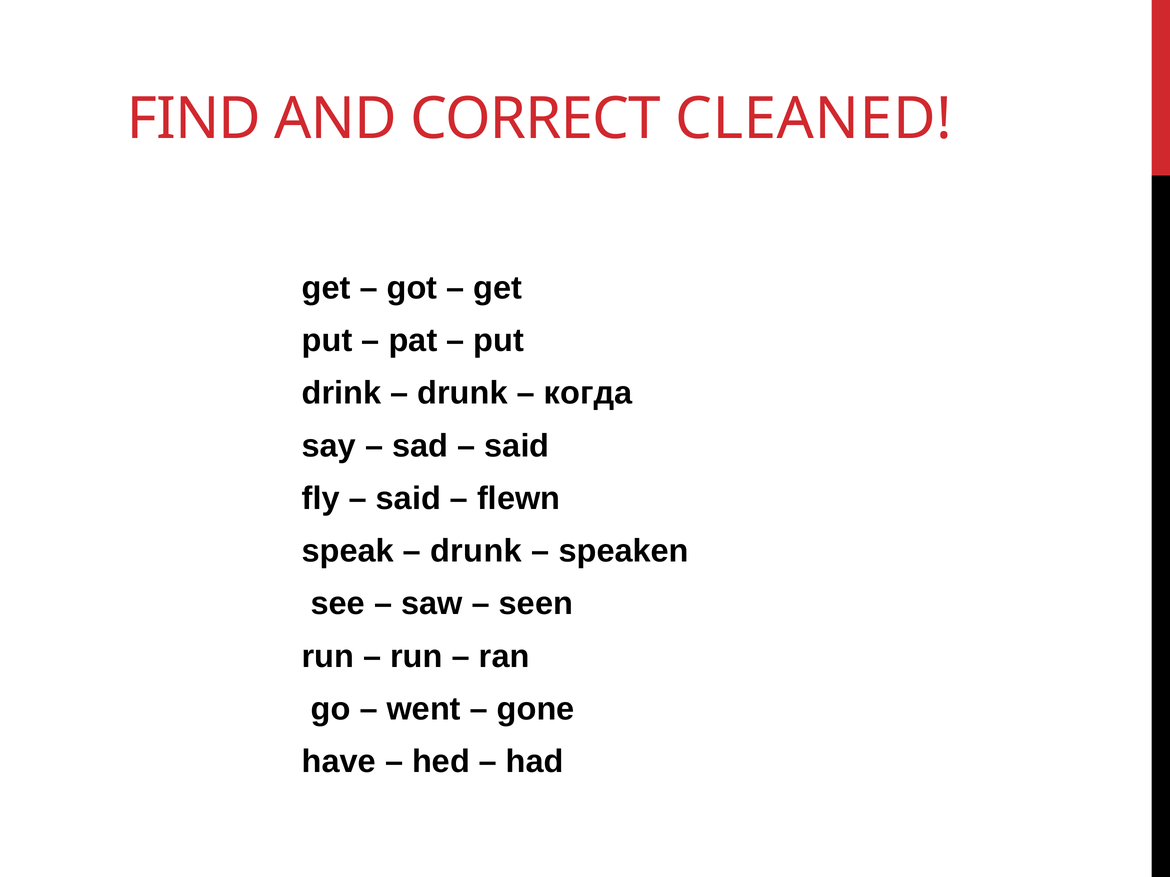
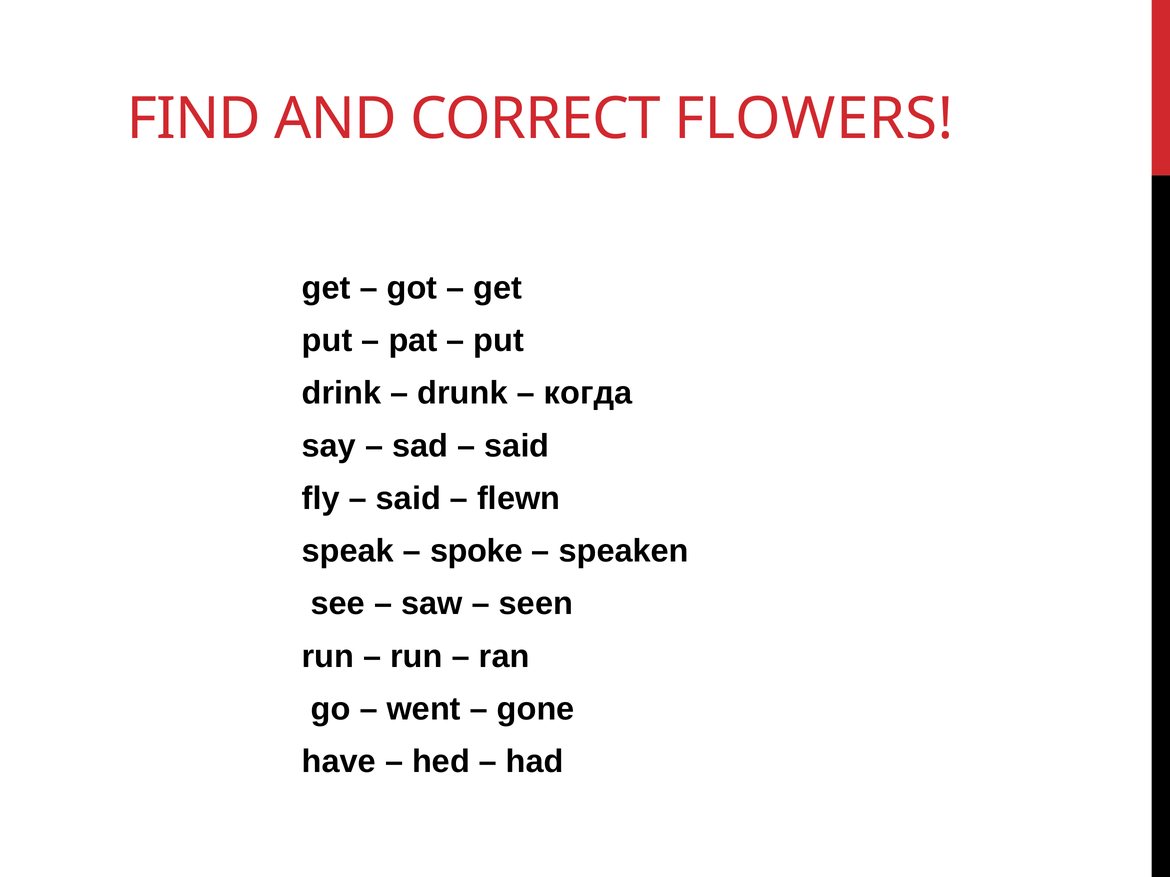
CLEANED: CLEANED -> FLOWERS
drunk at (476, 551): drunk -> spoke
